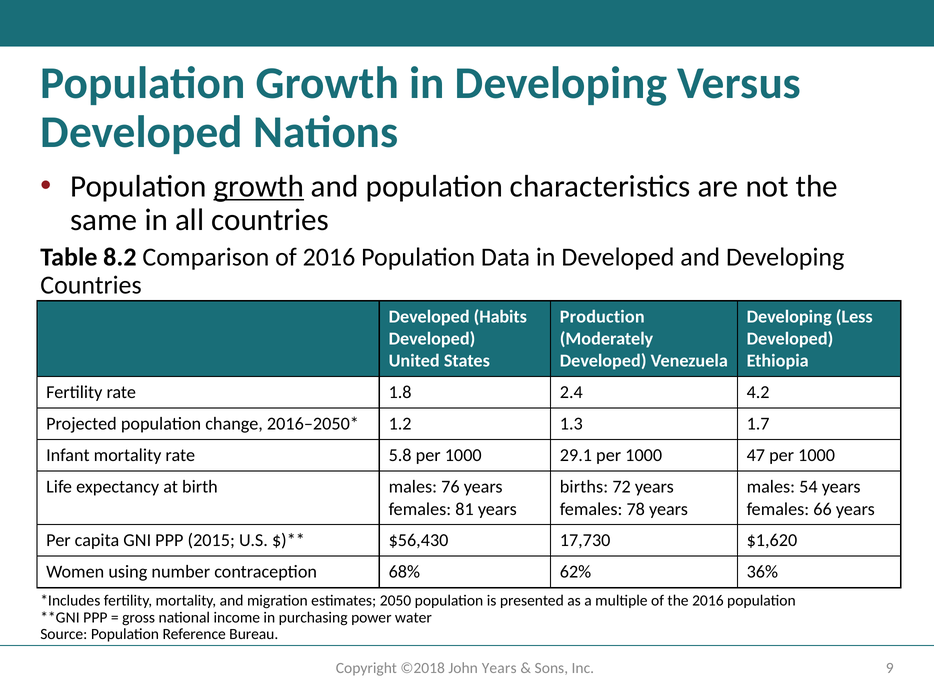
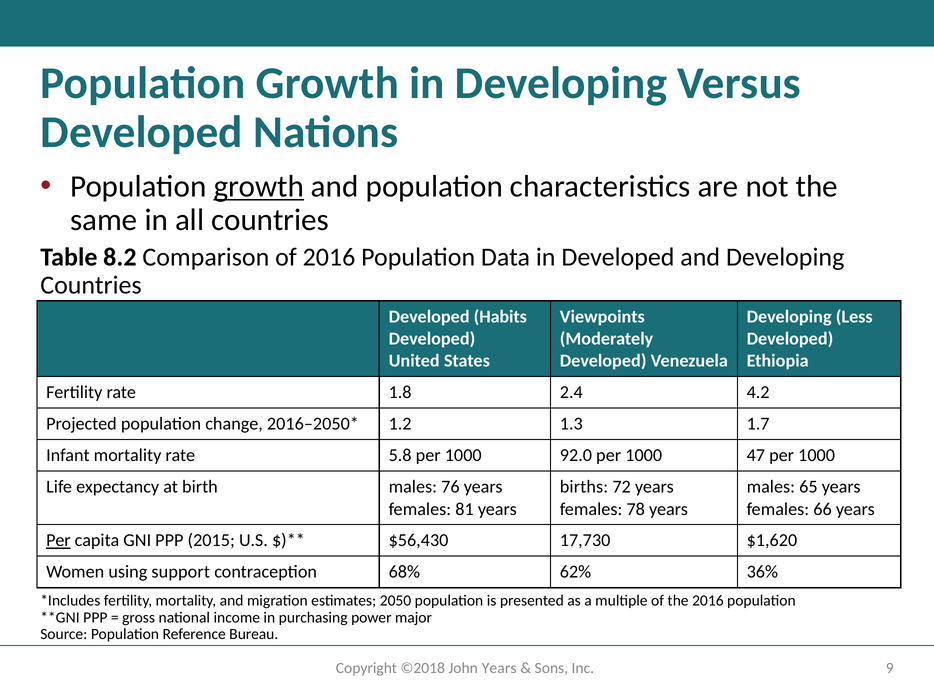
Production: Production -> Viewpoints
29.1: 29.1 -> 92.0
54: 54 -> 65
Per at (58, 541) underline: none -> present
number: number -> support
water: water -> major
